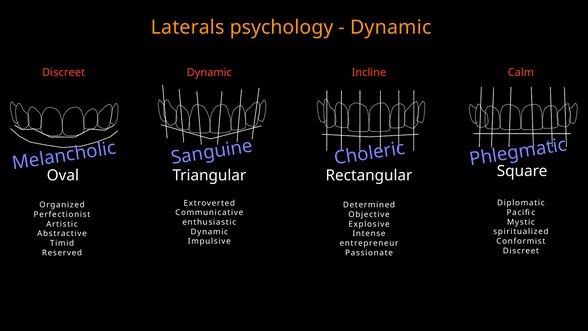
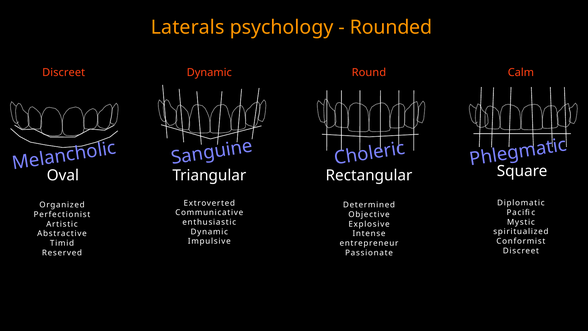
Dynamic at (391, 27): Dynamic -> Rounded
Incline: Incline -> Round
